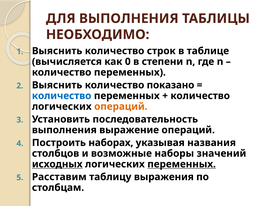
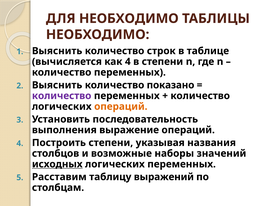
ДЛЯ ВЫПОЛНЕНИЯ: ВЫПОЛНЕНИЯ -> НЕОБХОДИМО
как 0: 0 -> 4
количество at (62, 96) colour: blue -> purple
Построить наборах: наборах -> степени
переменных at (182, 164) underline: present -> none
выражения: выражения -> выражений
